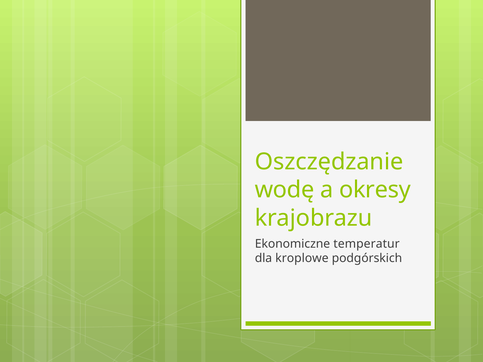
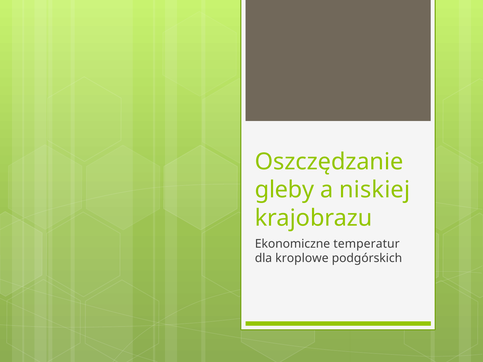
wodę: wodę -> gleby
okresy: okresy -> niskiej
